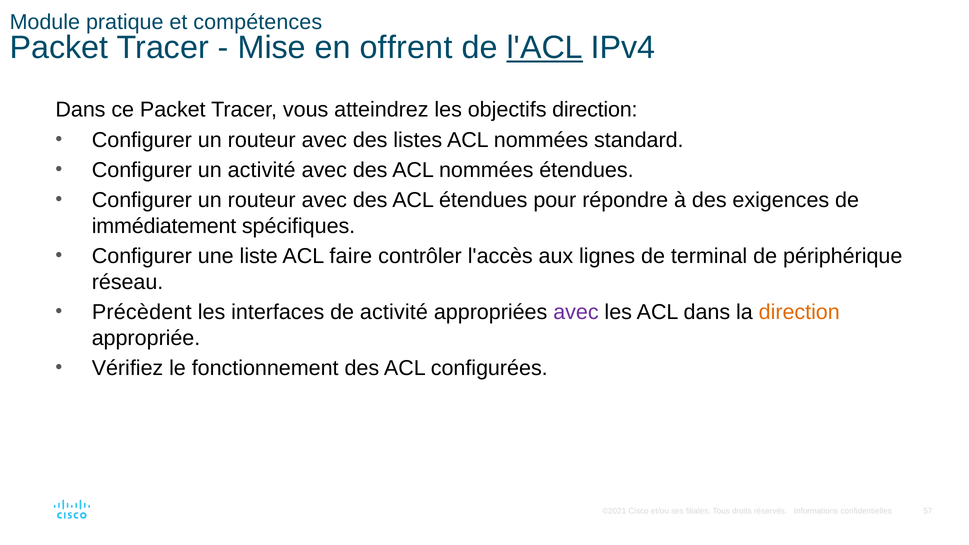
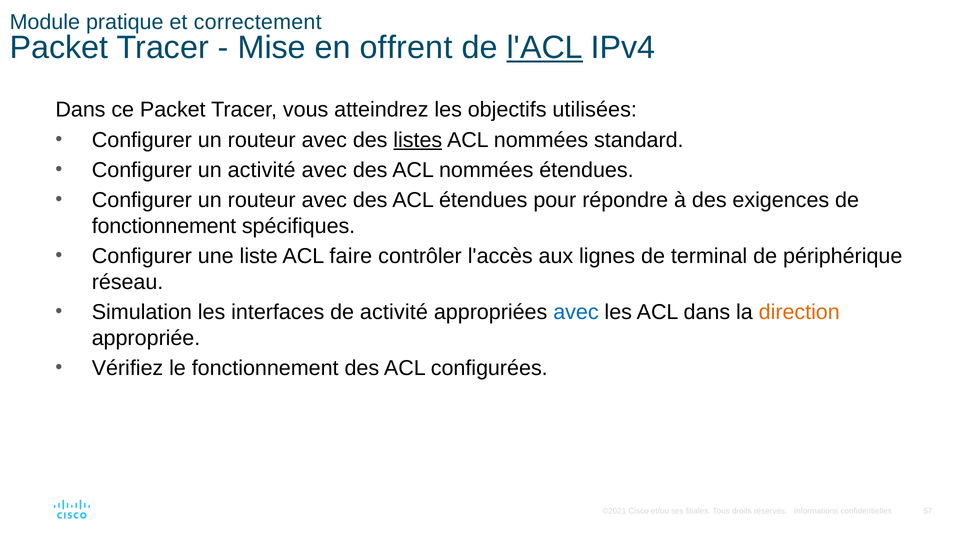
compétences: compétences -> correctement
objectifs direction: direction -> utilisées
listes underline: none -> present
immédiatement at (164, 226): immédiatement -> fonctionnement
Précèdent: Précèdent -> Simulation
avec at (576, 312) colour: purple -> blue
